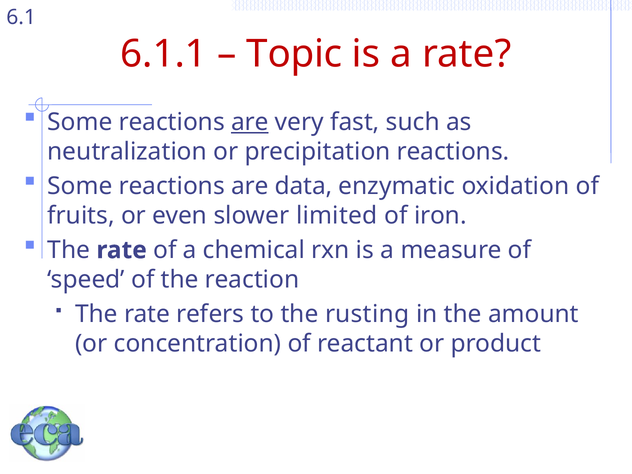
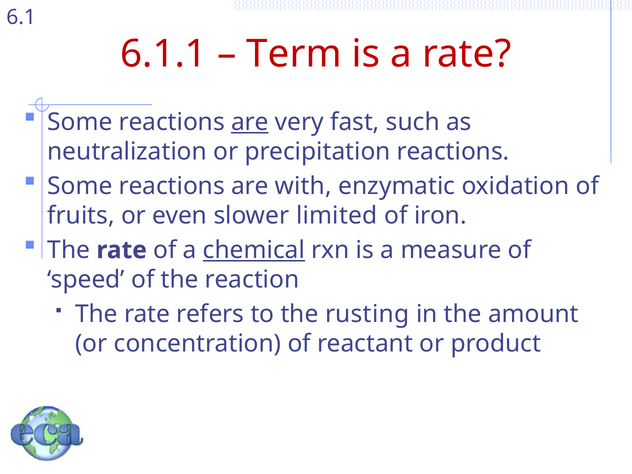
Topic: Topic -> Term
data: data -> with
chemical underline: none -> present
